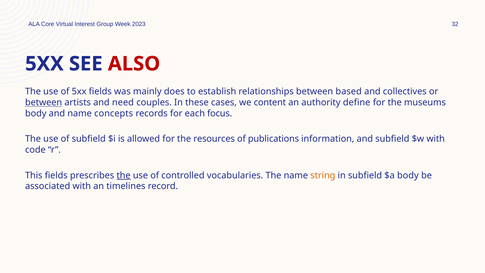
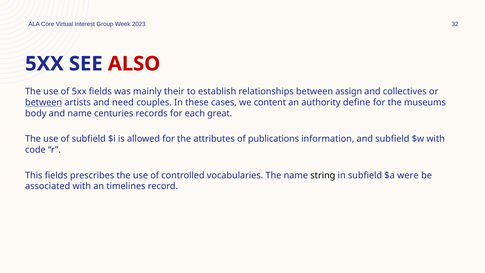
does: does -> their
based: based -> assign
concepts: concepts -> centuries
focus: focus -> great
resources: resources -> attributes
the at (124, 175) underline: present -> none
string colour: orange -> black
$a body: body -> were
